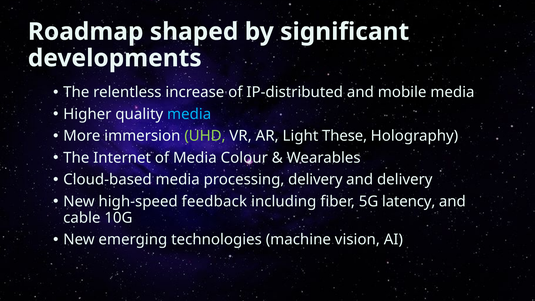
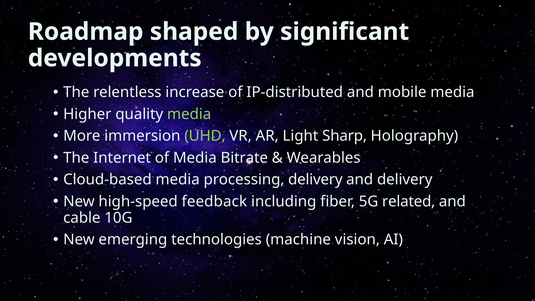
media at (189, 114) colour: light blue -> light green
These: These -> Sharp
Colour: Colour -> Bitrate
latency: latency -> related
